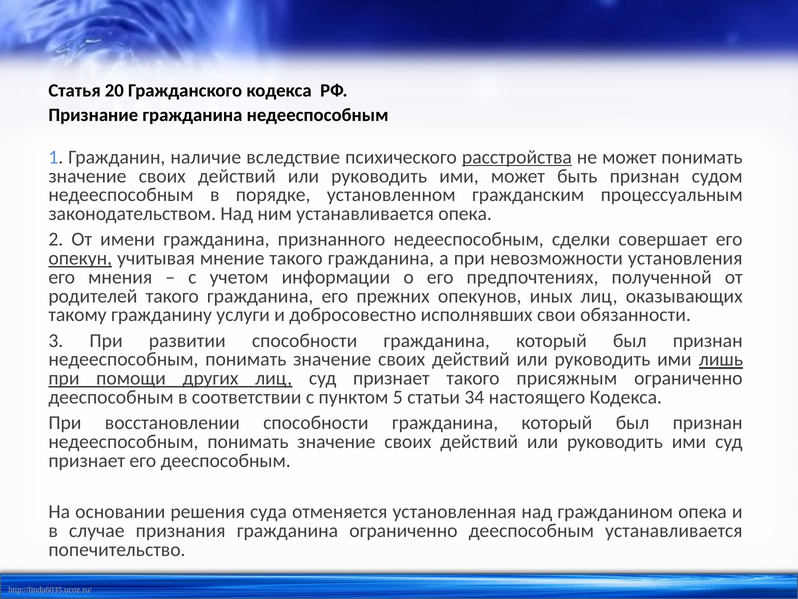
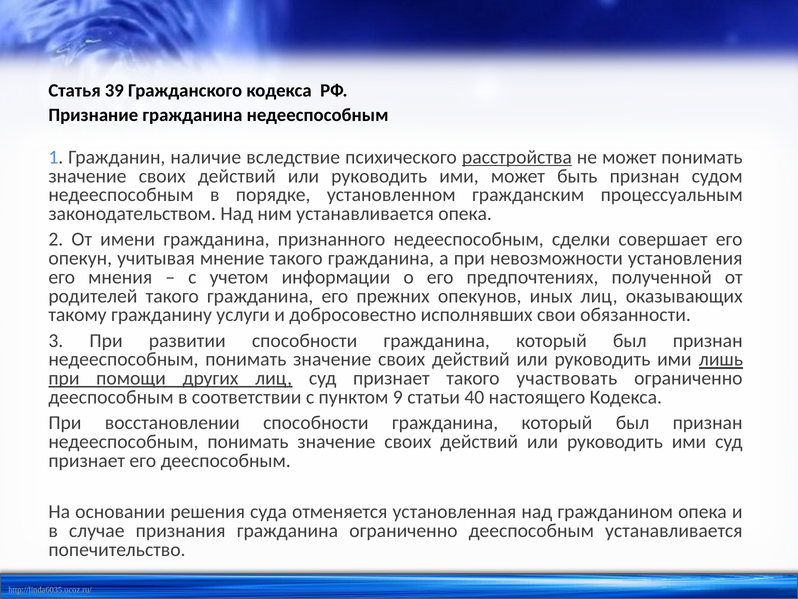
20: 20 -> 39
опекун underline: present -> none
присяжным: присяжным -> участвовать
5: 5 -> 9
34: 34 -> 40
